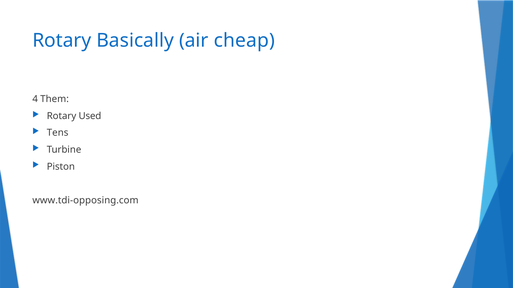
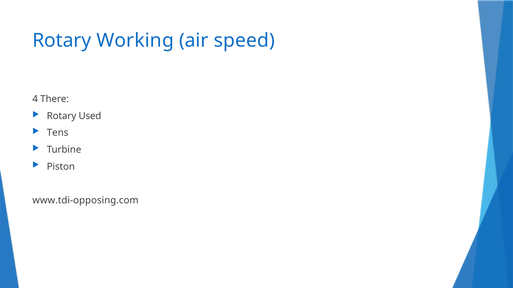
Basically: Basically -> Working
cheap: cheap -> speed
Them: Them -> There
